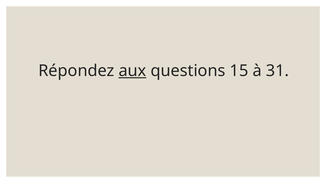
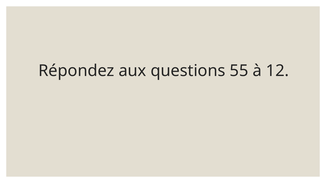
aux underline: present -> none
15: 15 -> 55
31: 31 -> 12
